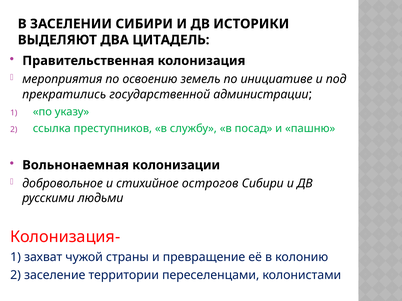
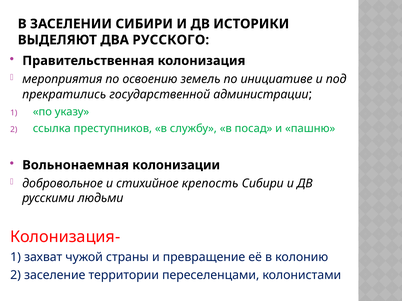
ЦИТАДЕЛЬ: ЦИТАДЕЛЬ -> РУССКОГО
острогов: острогов -> крепость
